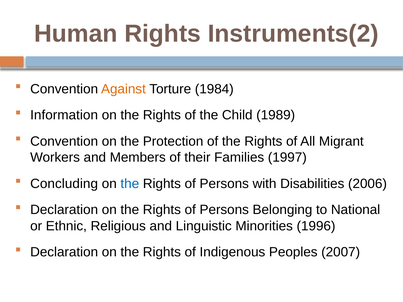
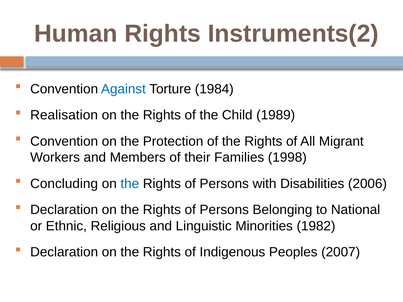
Against colour: orange -> blue
Information: Information -> Realisation
1997: 1997 -> 1998
1996: 1996 -> 1982
